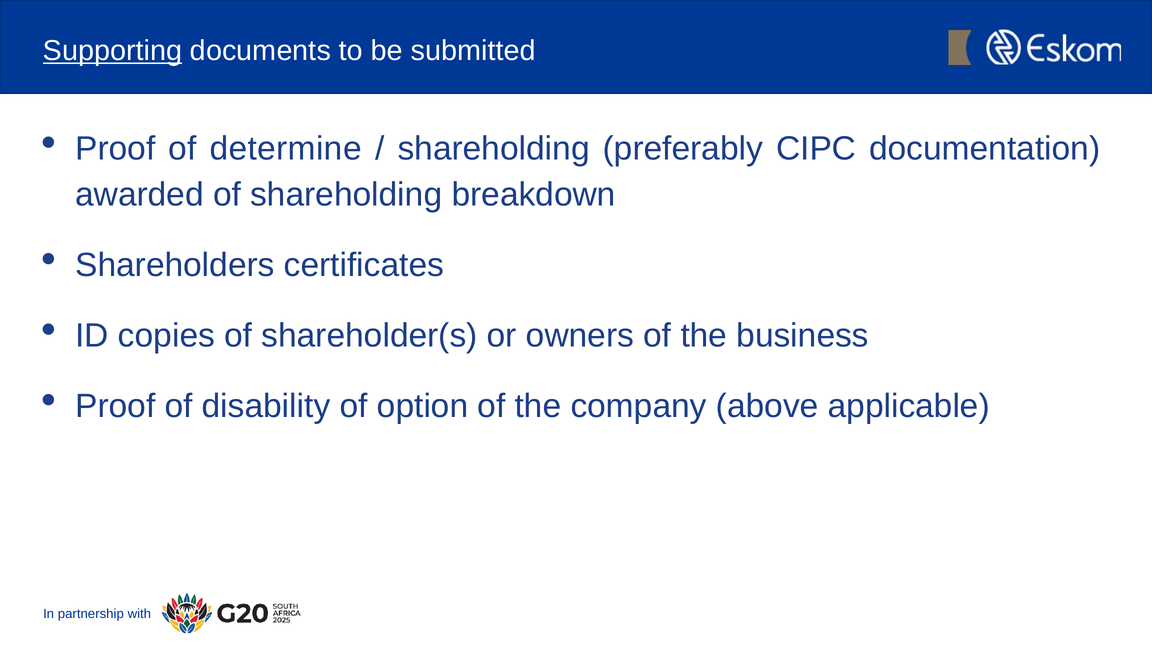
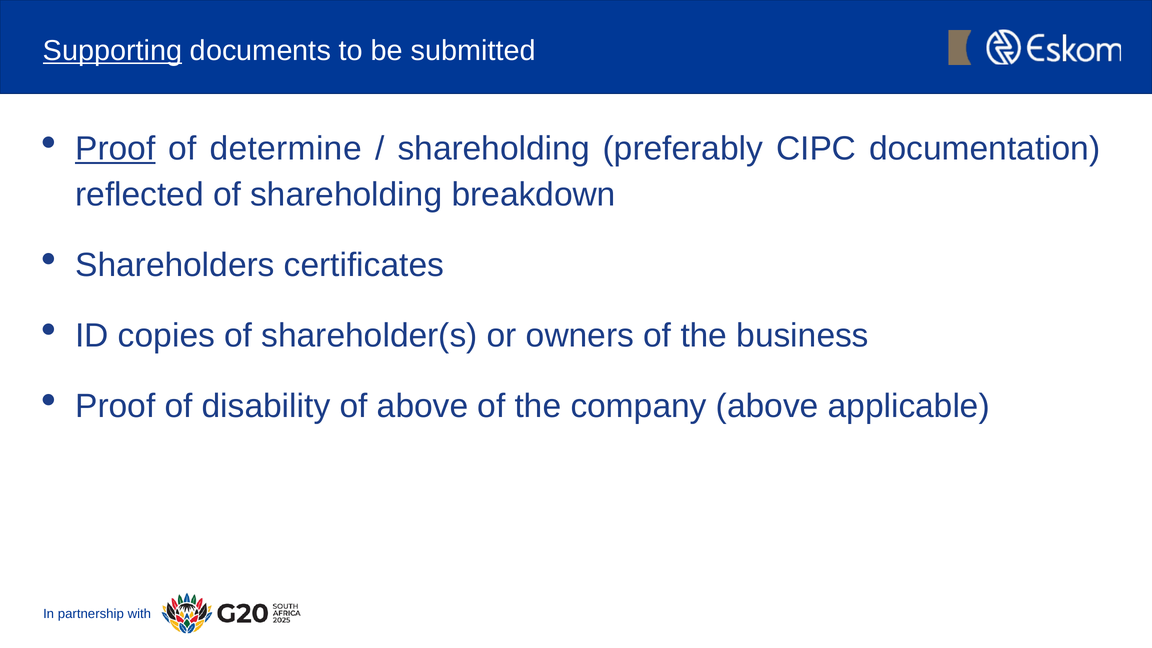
Proof at (115, 148) underline: none -> present
awarded: awarded -> reflected
of option: option -> above
